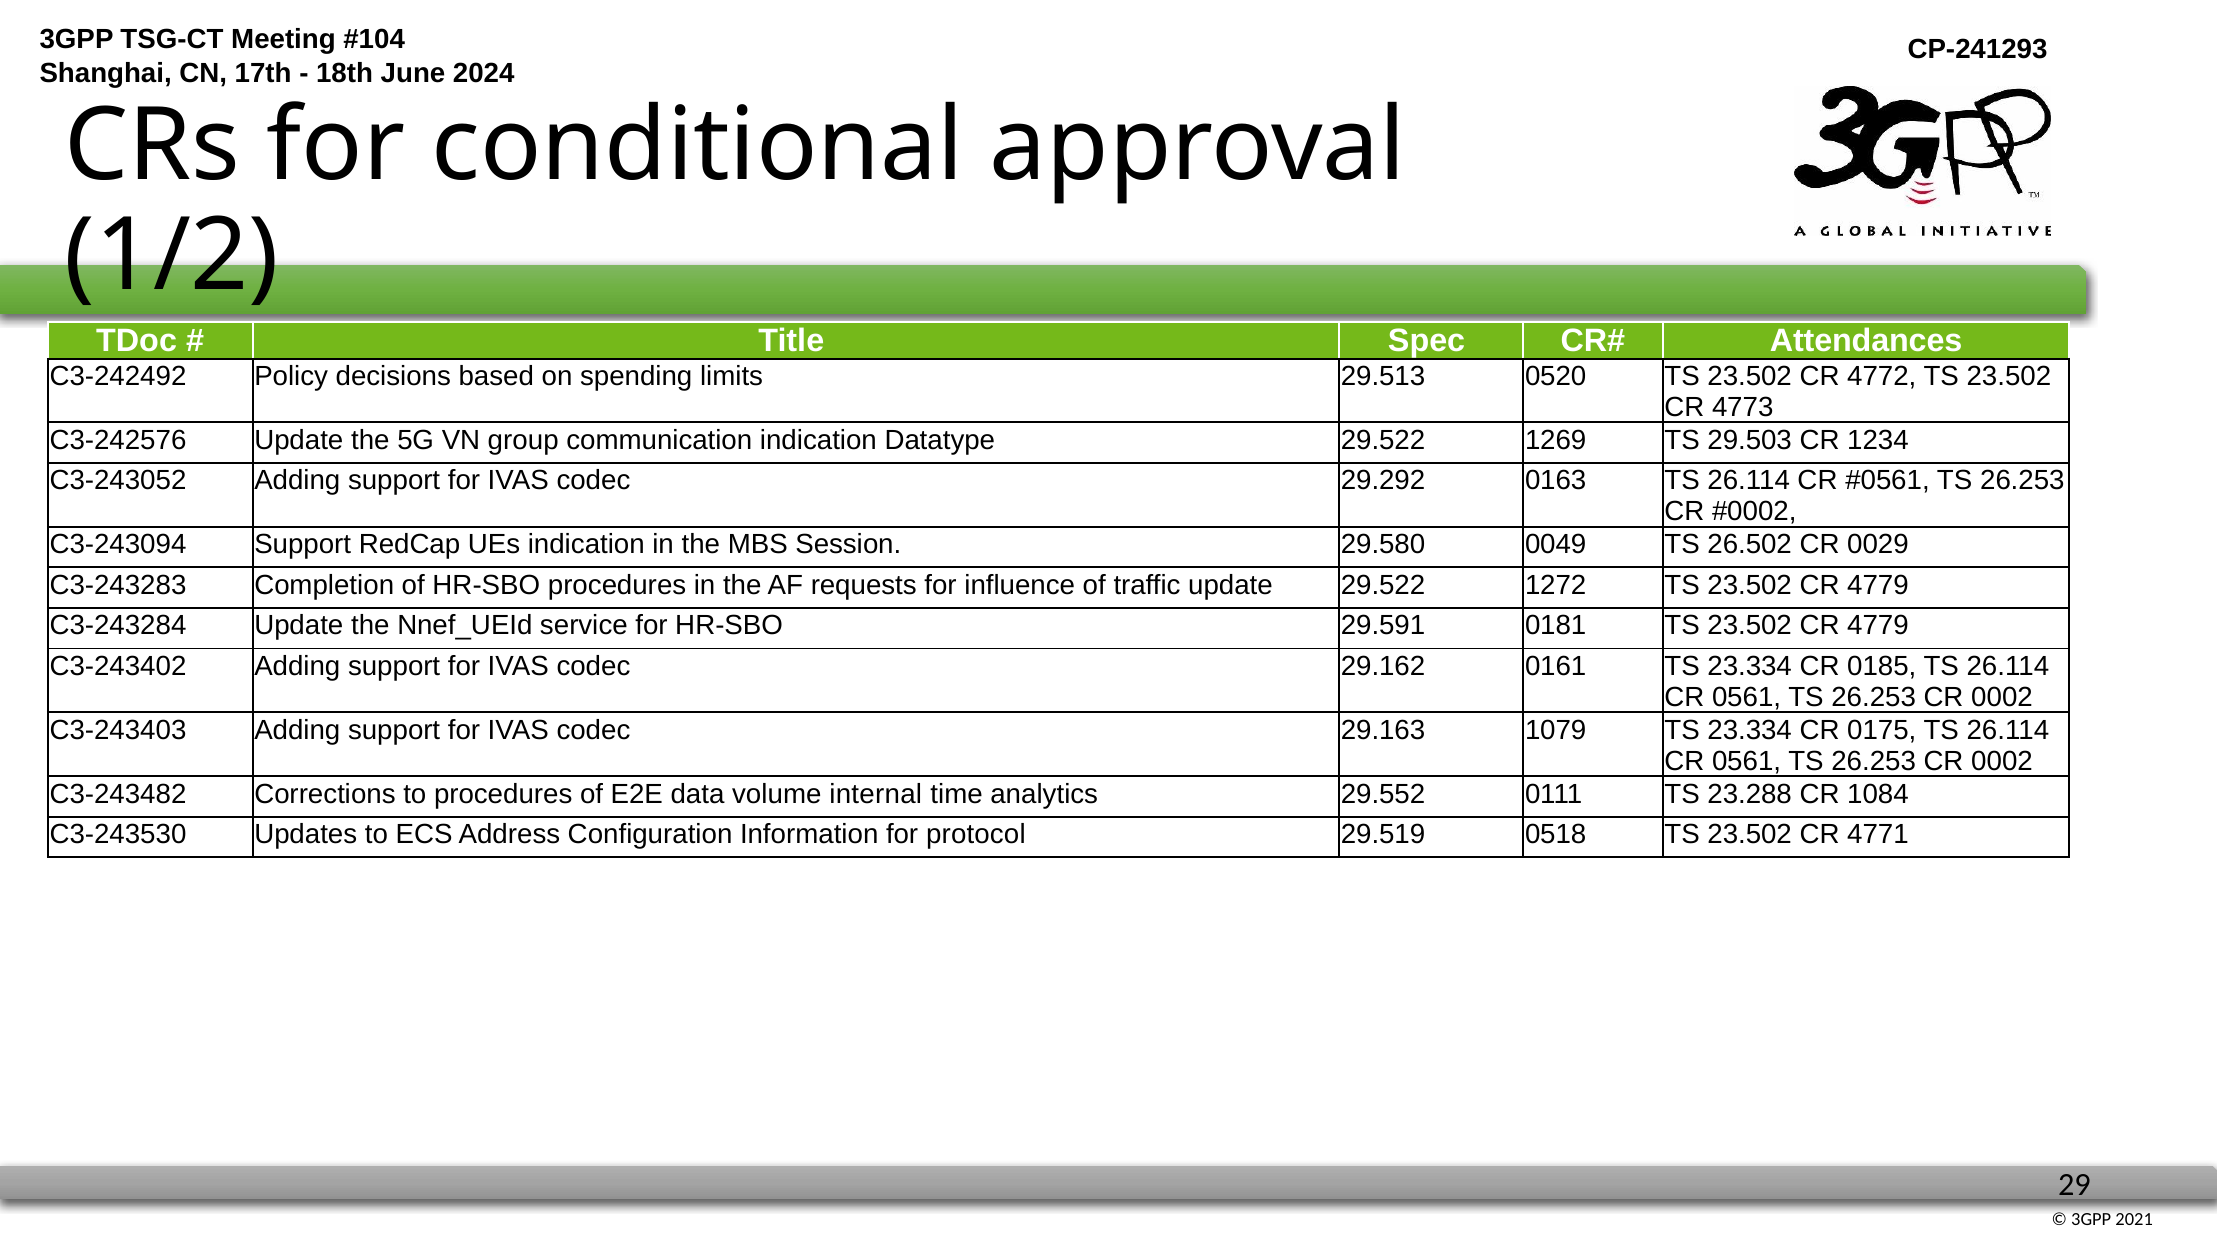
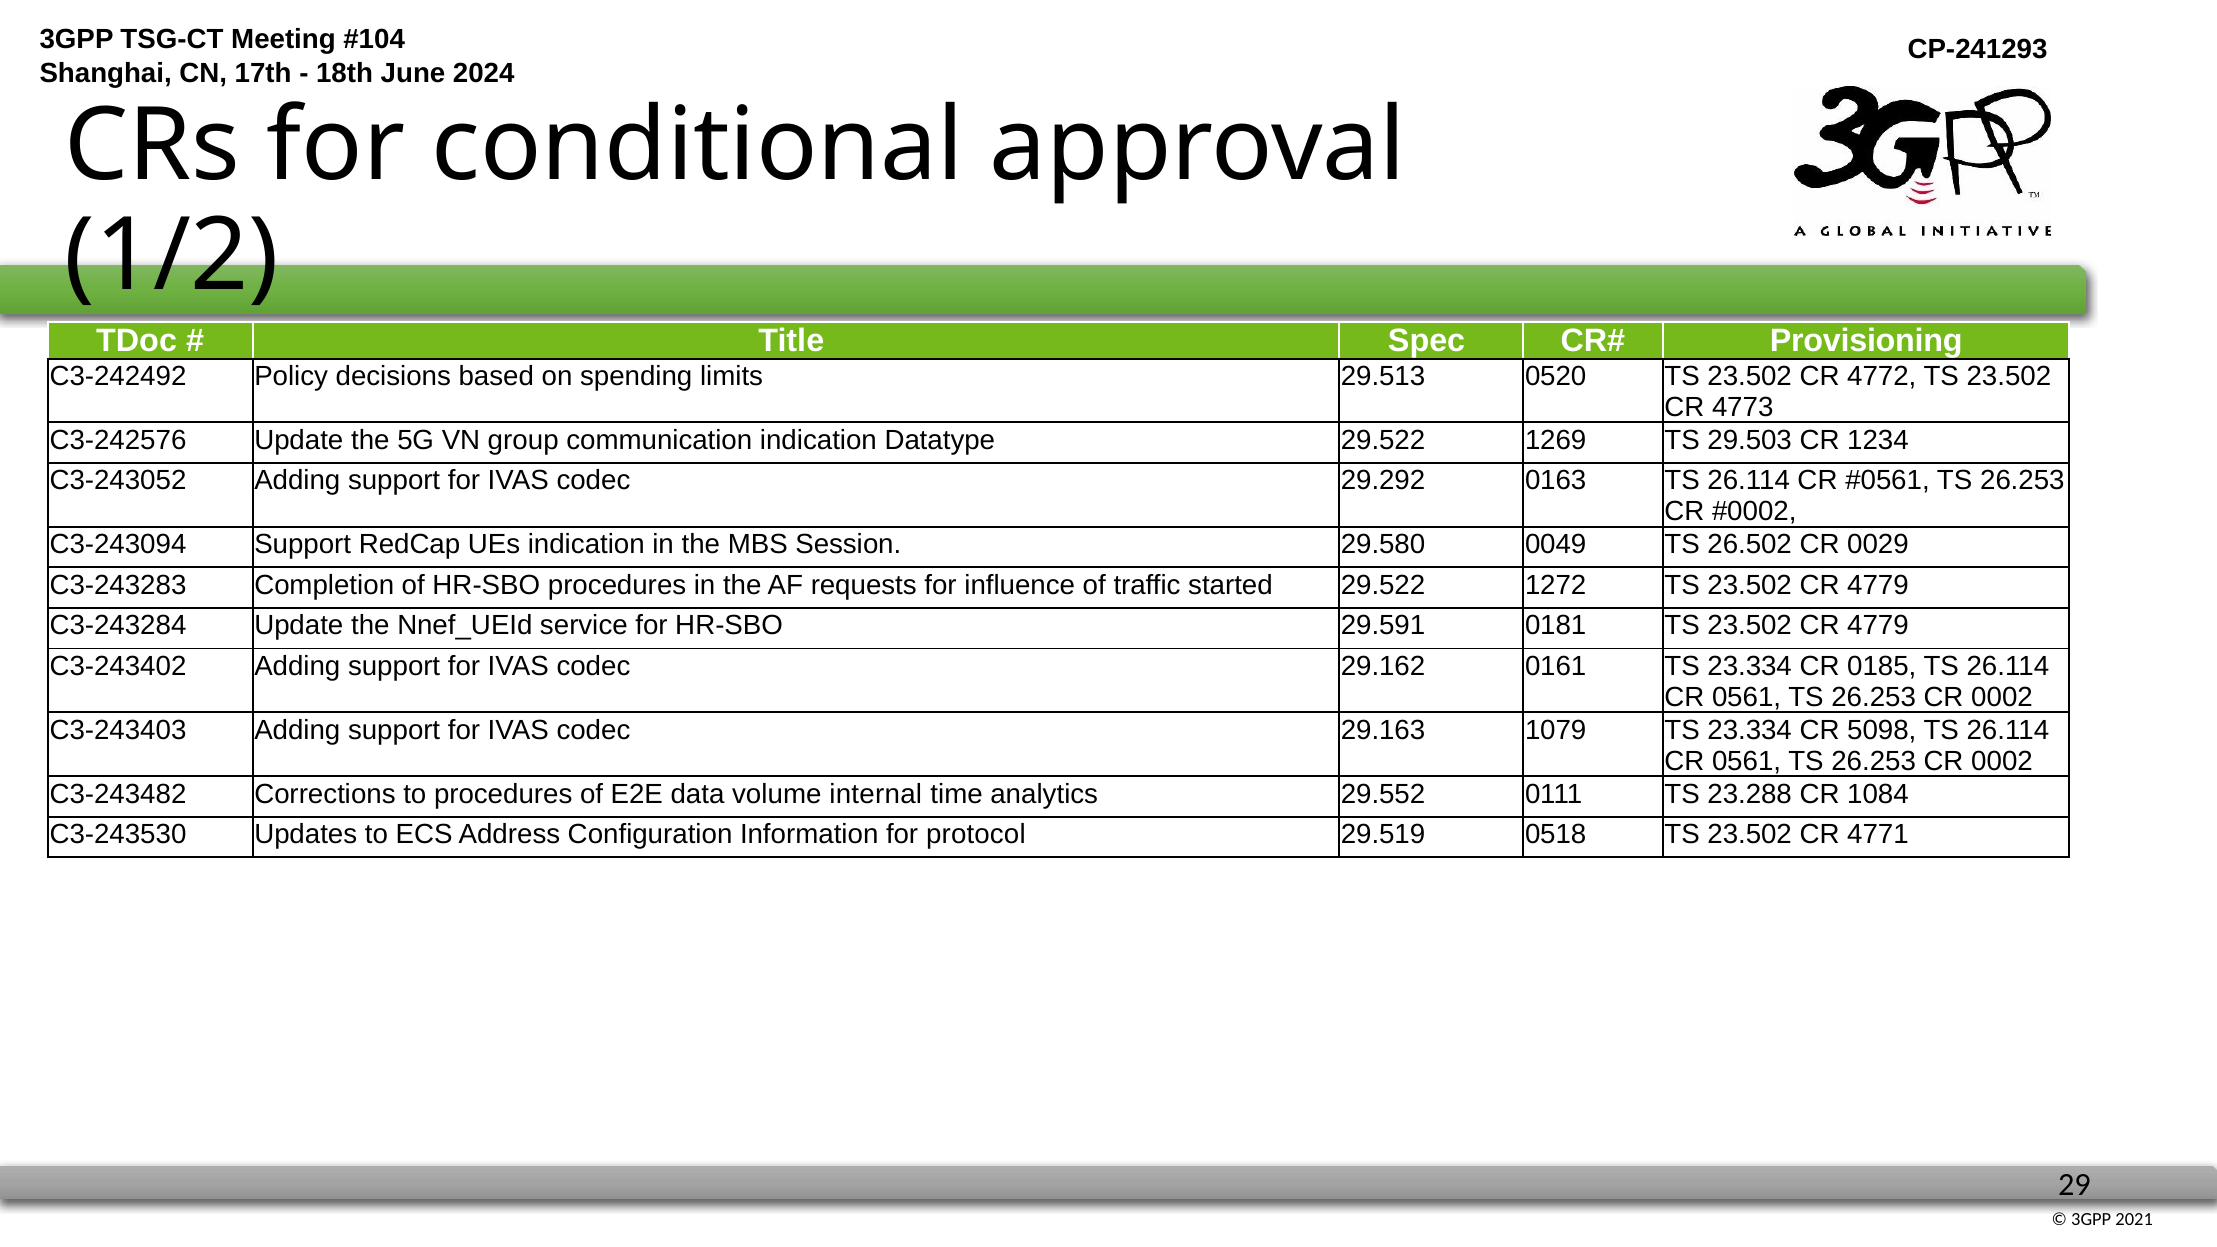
Attendances: Attendances -> Provisioning
traffic update: update -> started
0175: 0175 -> 5098
